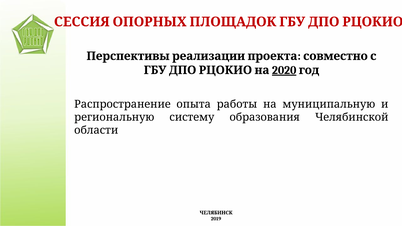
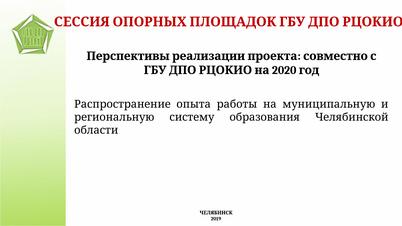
2020 underline: present -> none
